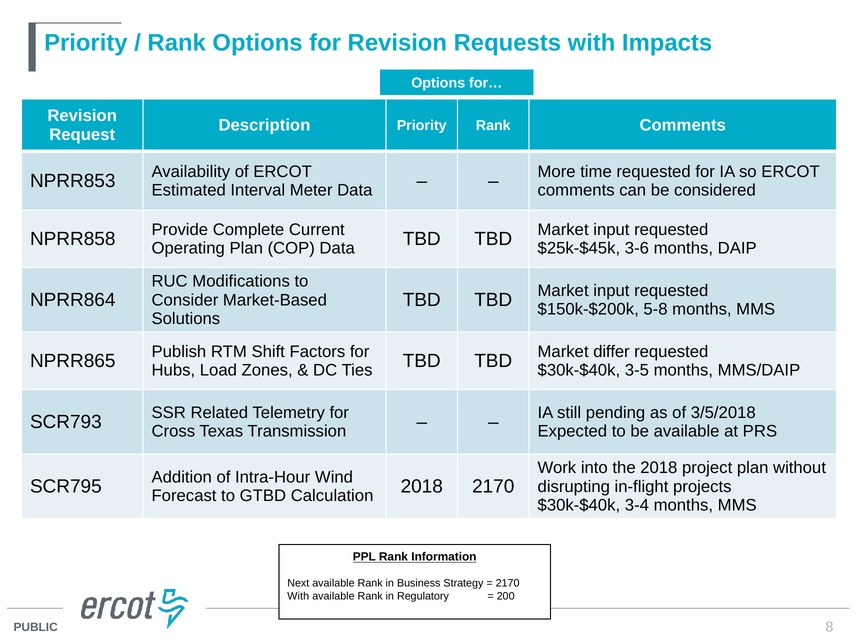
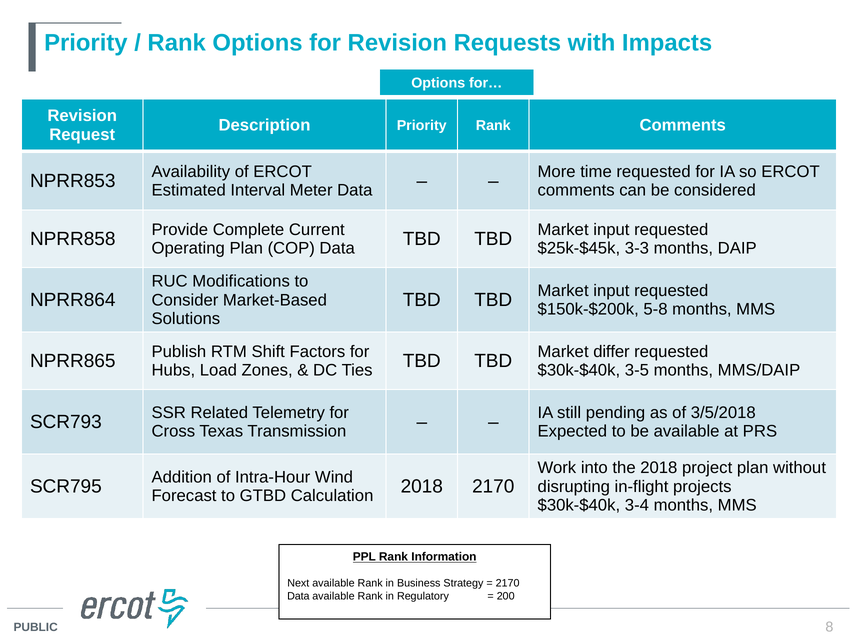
3-6: 3-6 -> 3-3
With at (298, 596): With -> Data
